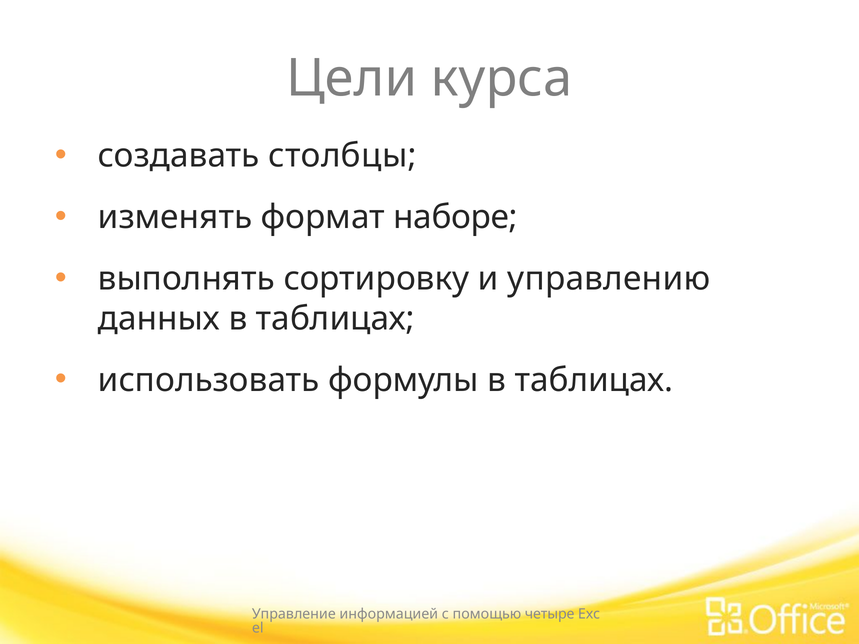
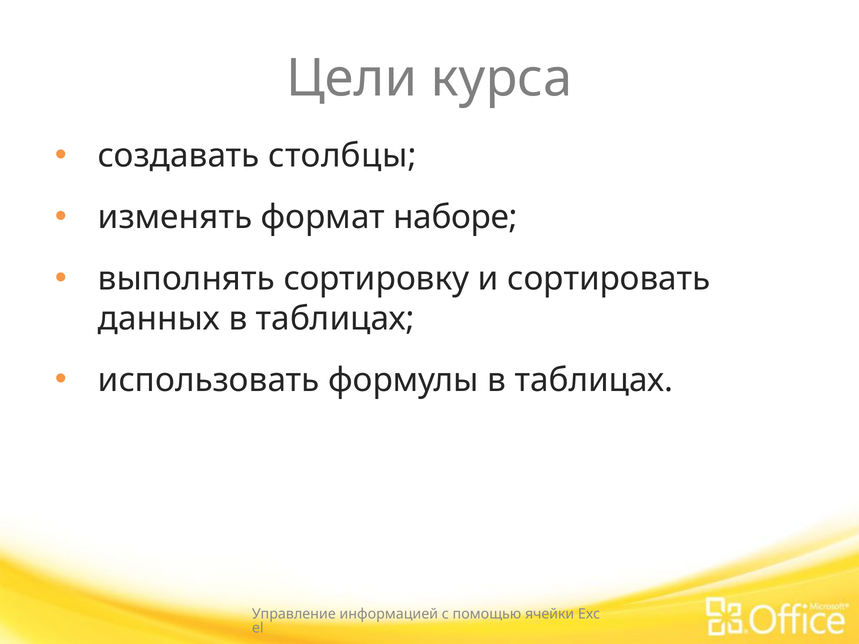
управлению: управлению -> сортировать
четыре: четыре -> ячейки
